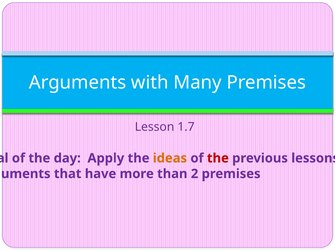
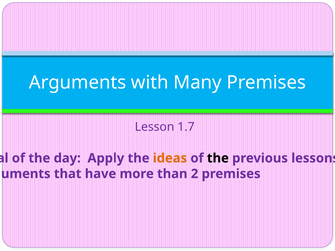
the at (218, 158) colour: red -> black
